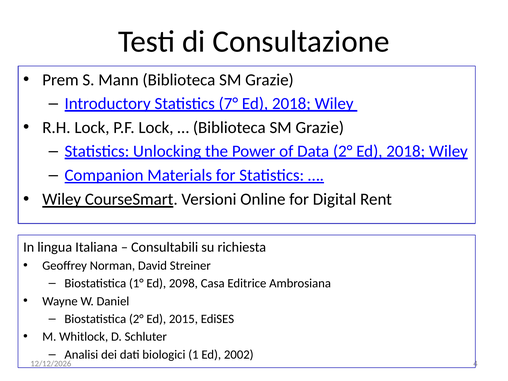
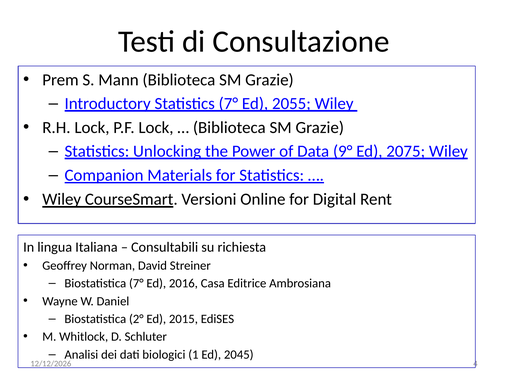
7° Ed 2018: 2018 -> 2055
Data 2°: 2° -> 9°
2018 at (406, 151): 2018 -> 2075
Biostatistica 1°: 1° -> 7°
2098: 2098 -> 2016
2002: 2002 -> 2045
